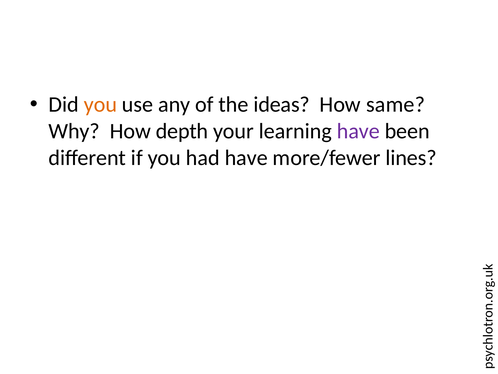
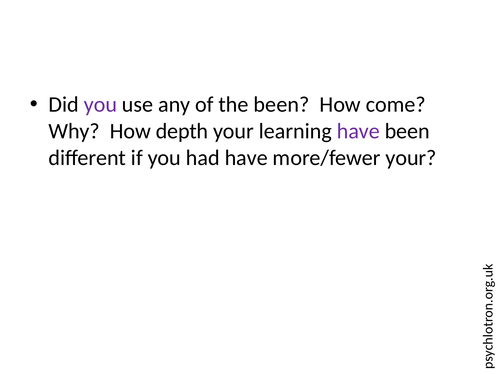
you at (100, 104) colour: orange -> purple
the ideas: ideas -> been
same: same -> come
more/fewer lines: lines -> your
